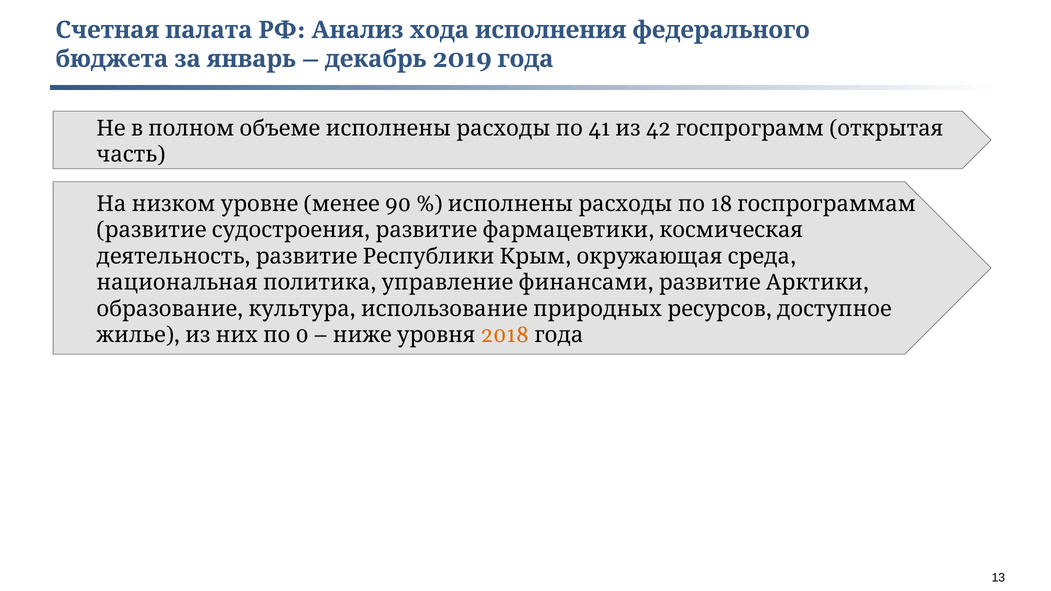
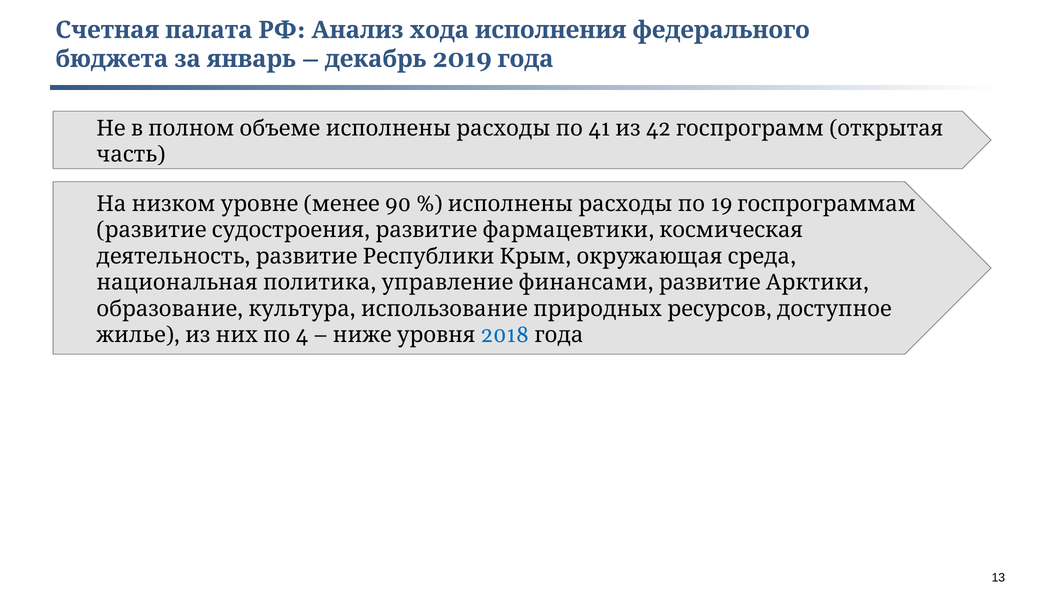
18: 18 -> 19
0: 0 -> 4
2018 colour: orange -> blue
